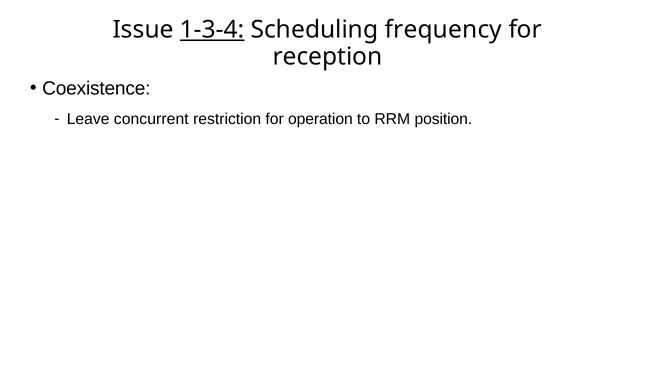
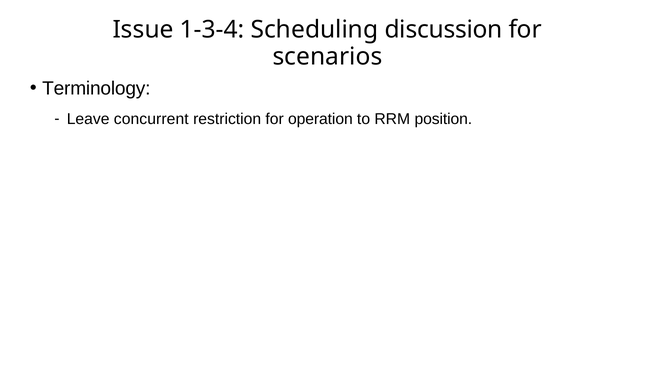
1-3-4 underline: present -> none
frequency: frequency -> discussion
reception: reception -> scenarios
Coexistence: Coexistence -> Terminology
